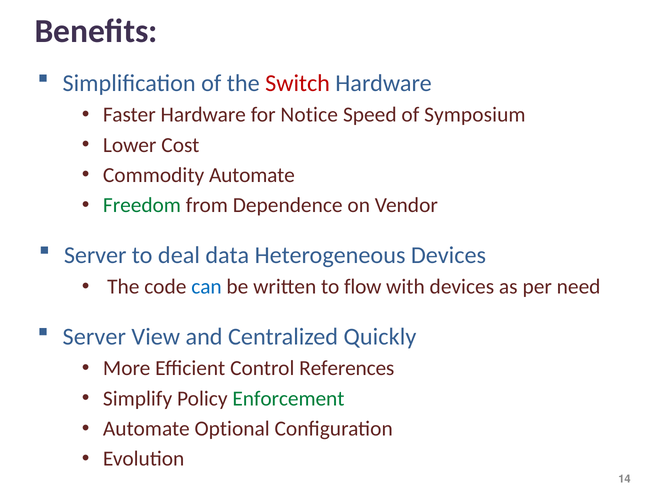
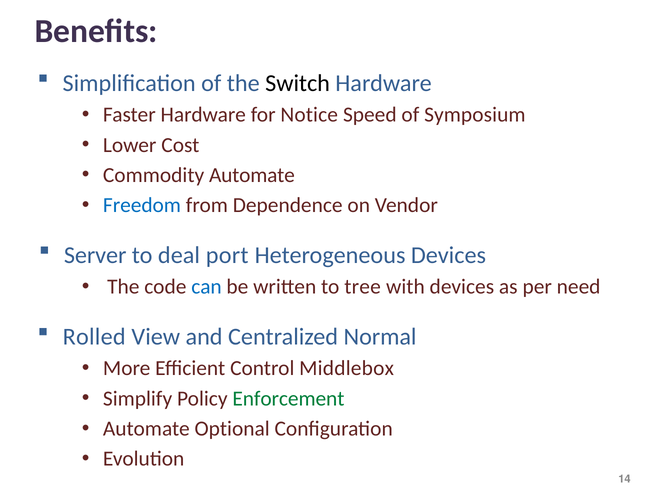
Switch colour: red -> black
Freedom colour: green -> blue
data: data -> port
flow: flow -> tree
Server at (94, 337): Server -> Rolled
Quickly: Quickly -> Normal
References: References -> Middlebox
